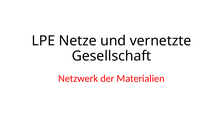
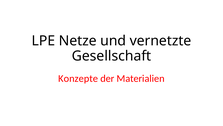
Netzwerk: Netzwerk -> Konzepte
